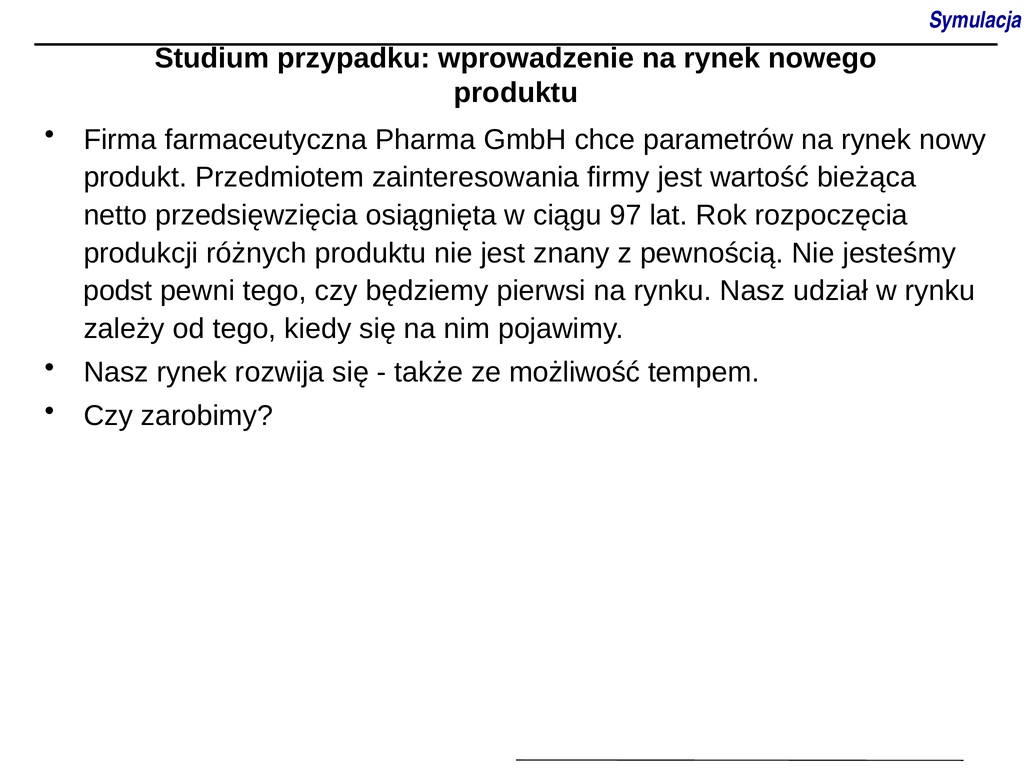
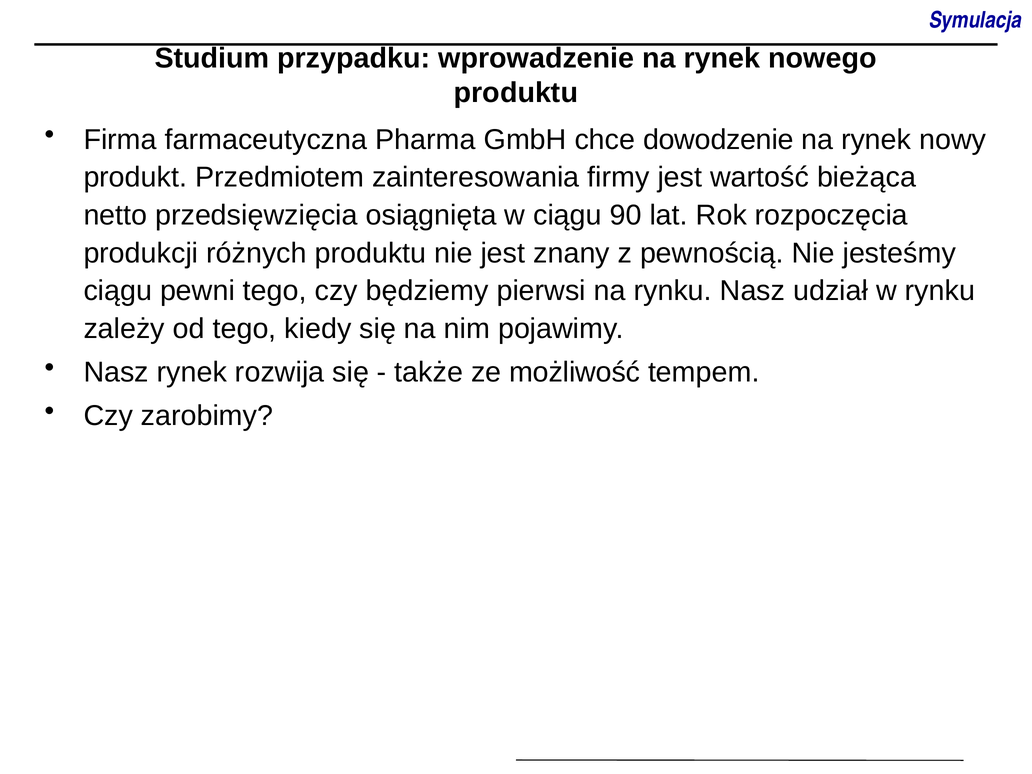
parametrów: parametrów -> dowodzenie
97: 97 -> 90
podst at (118, 291): podst -> ciągu
